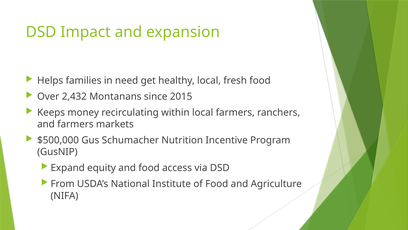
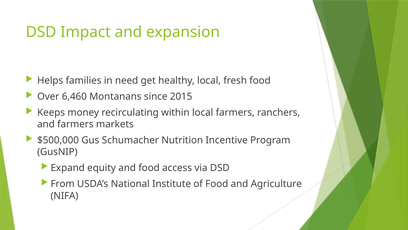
2,432: 2,432 -> 6,460
